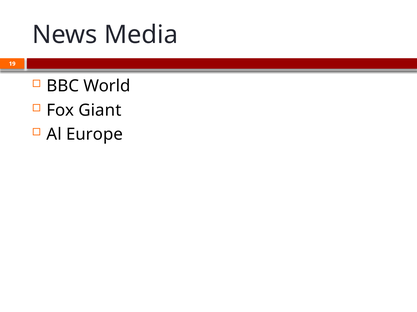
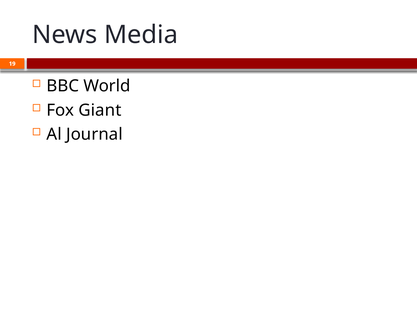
Europe: Europe -> Journal
